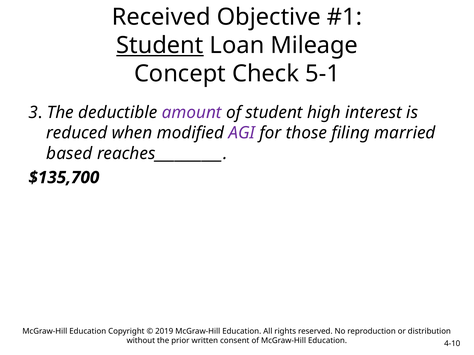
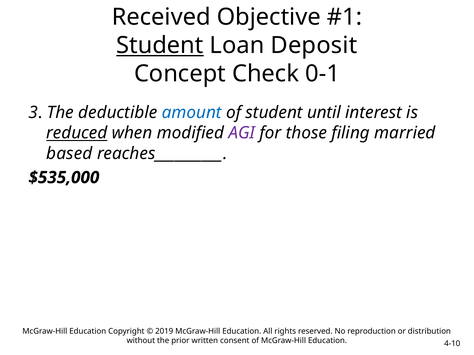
Mileage: Mileage -> Deposit
5-1: 5-1 -> 0-1
amount colour: purple -> blue
high: high -> until
reduced underline: none -> present
$135,700: $135,700 -> $535,000
